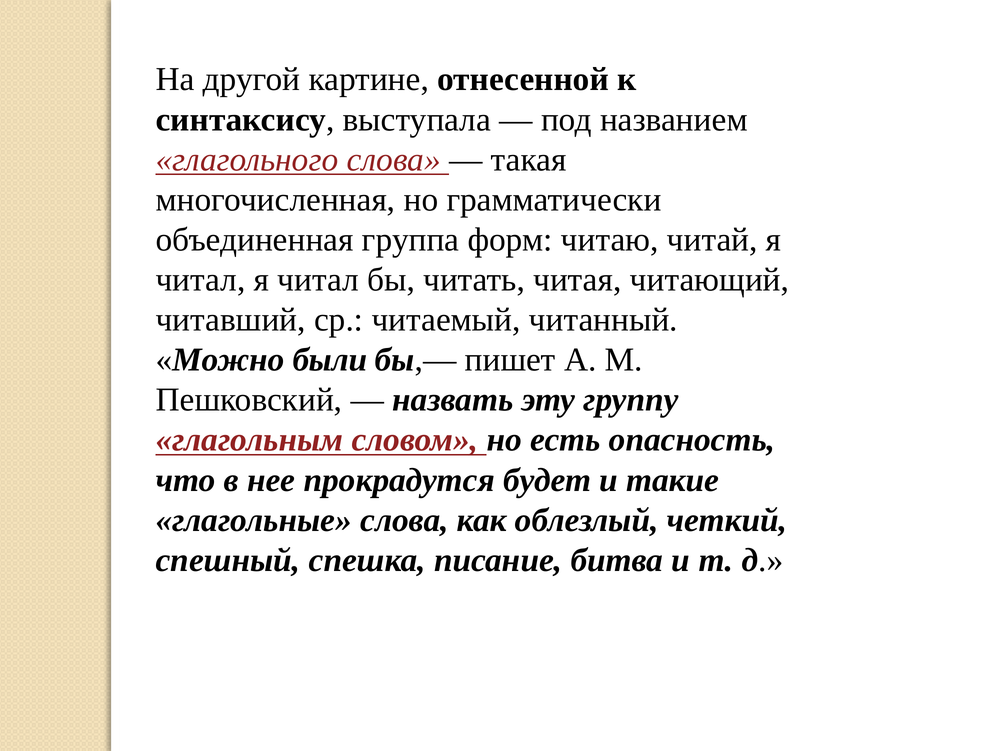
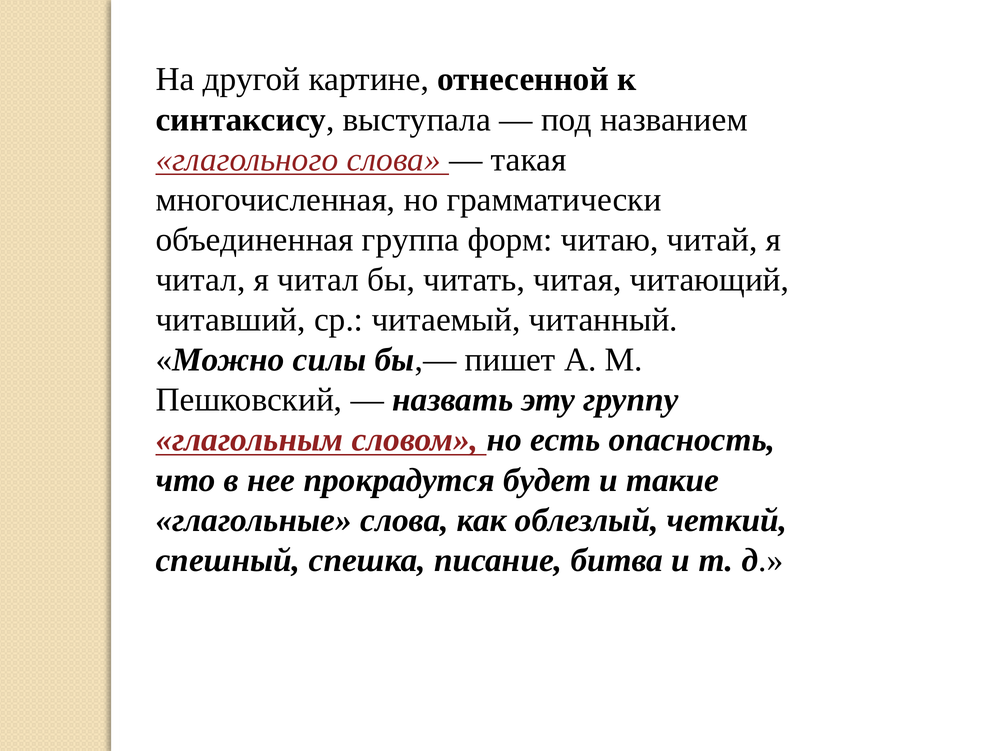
были: были -> силы
